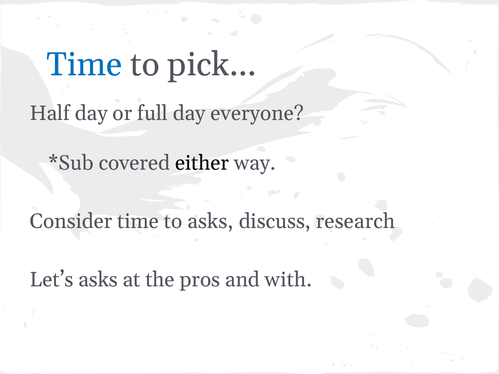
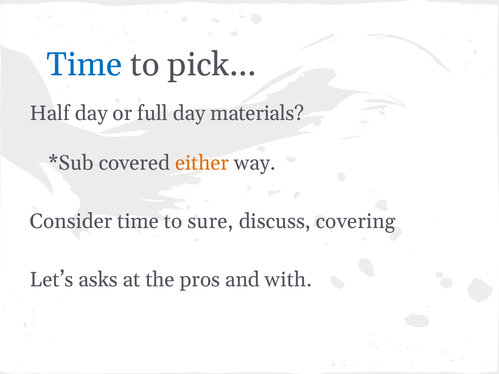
everyone: everyone -> materials
either colour: black -> orange
to asks: asks -> sure
research: research -> covering
